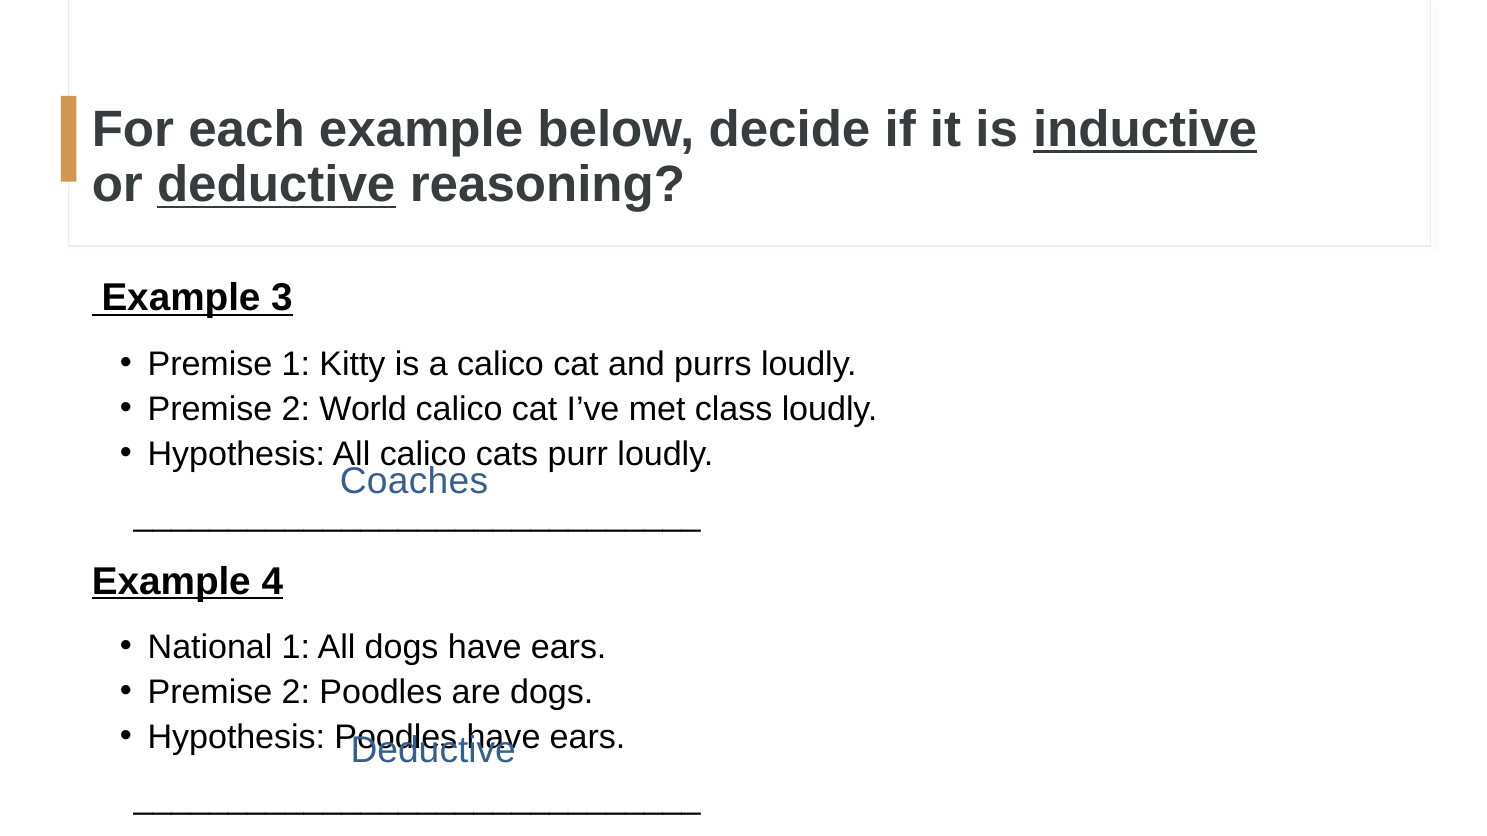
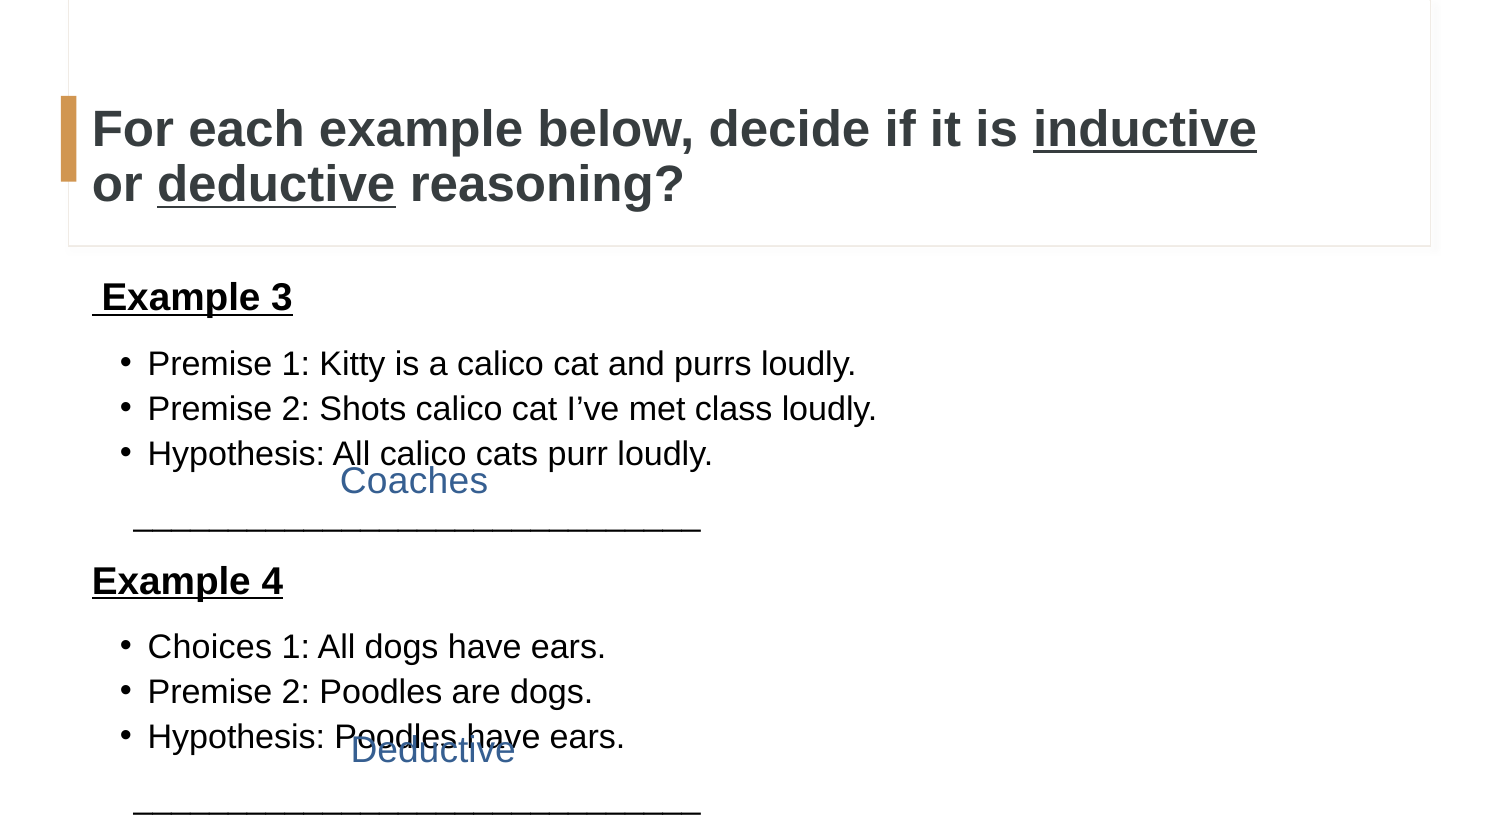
World: World -> Shots
National: National -> Choices
